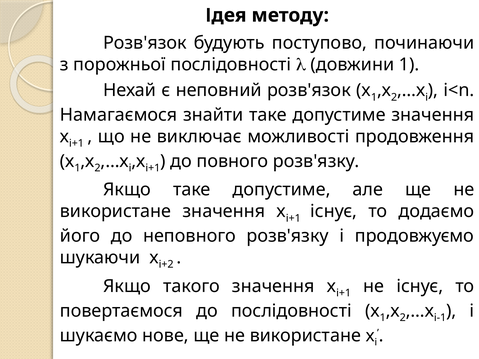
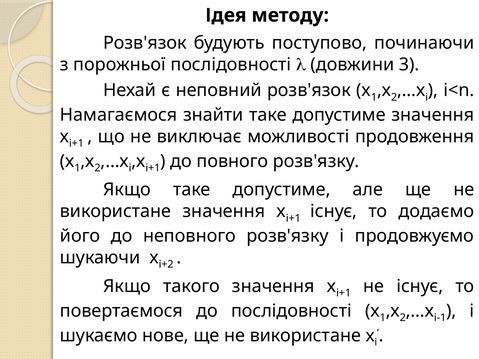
довжини 1: 1 -> 3
